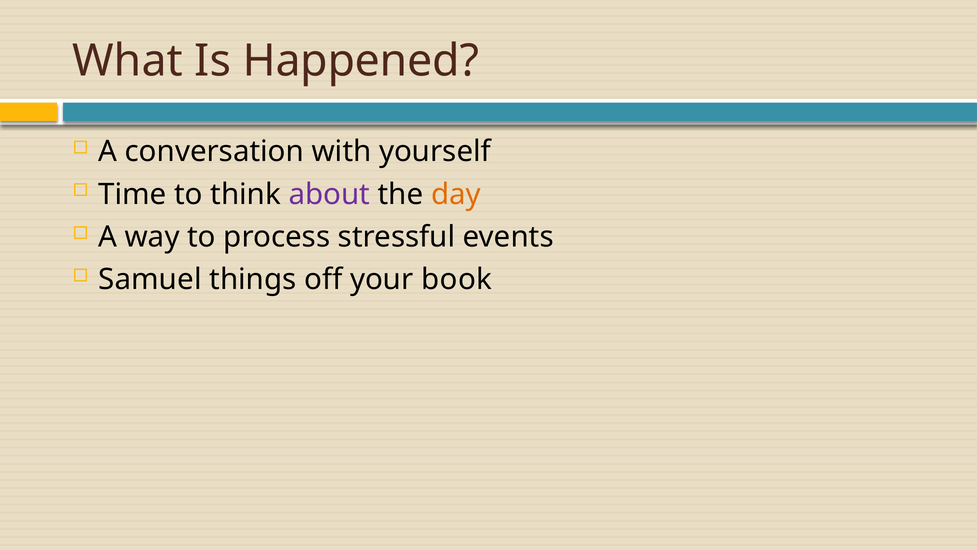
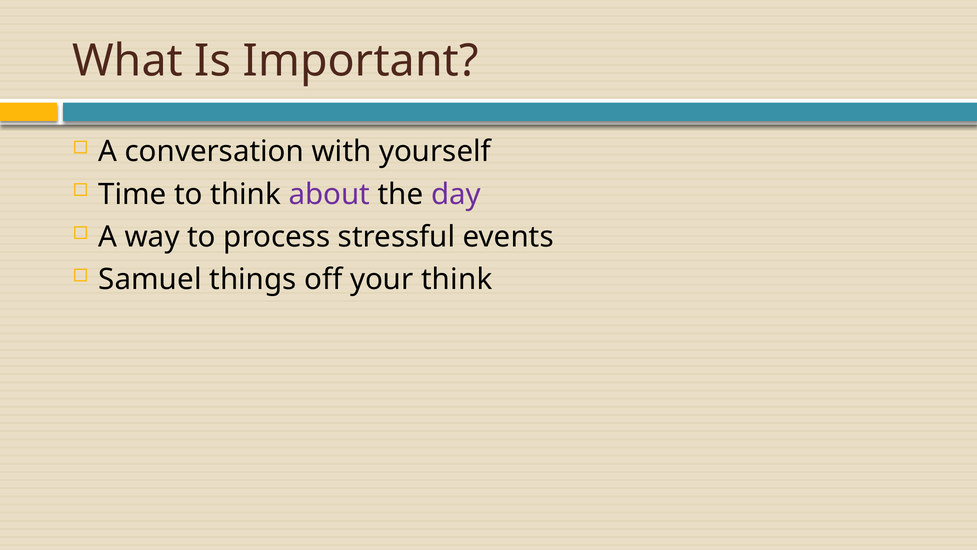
Happened: Happened -> Important
day colour: orange -> purple
your book: book -> think
